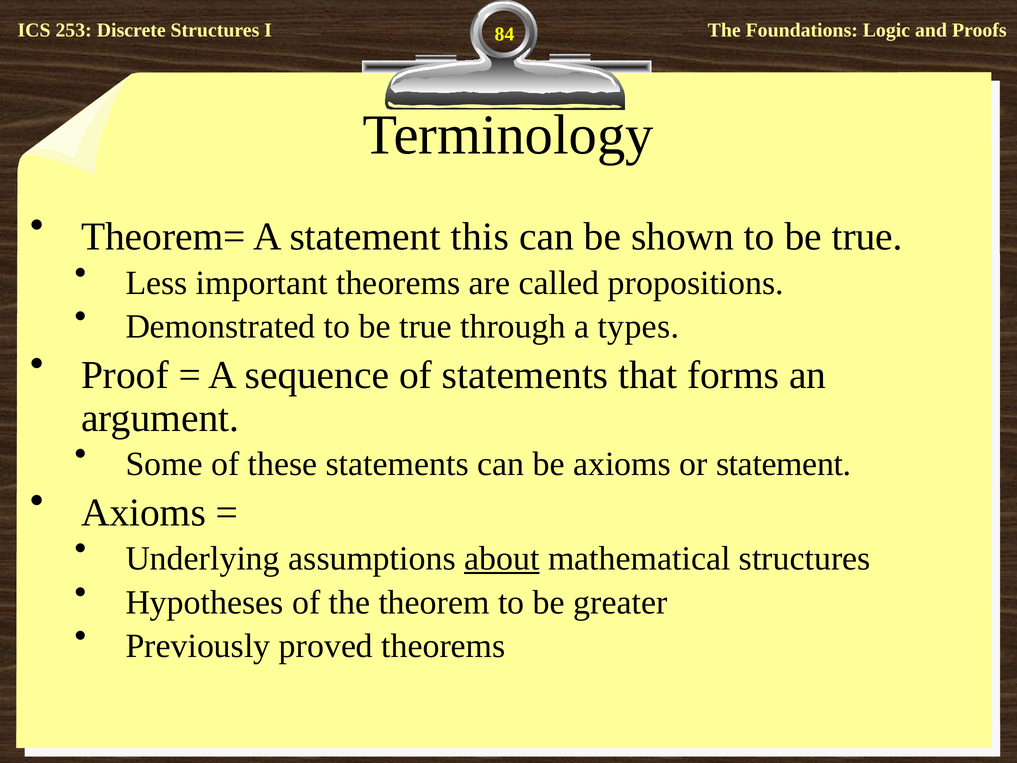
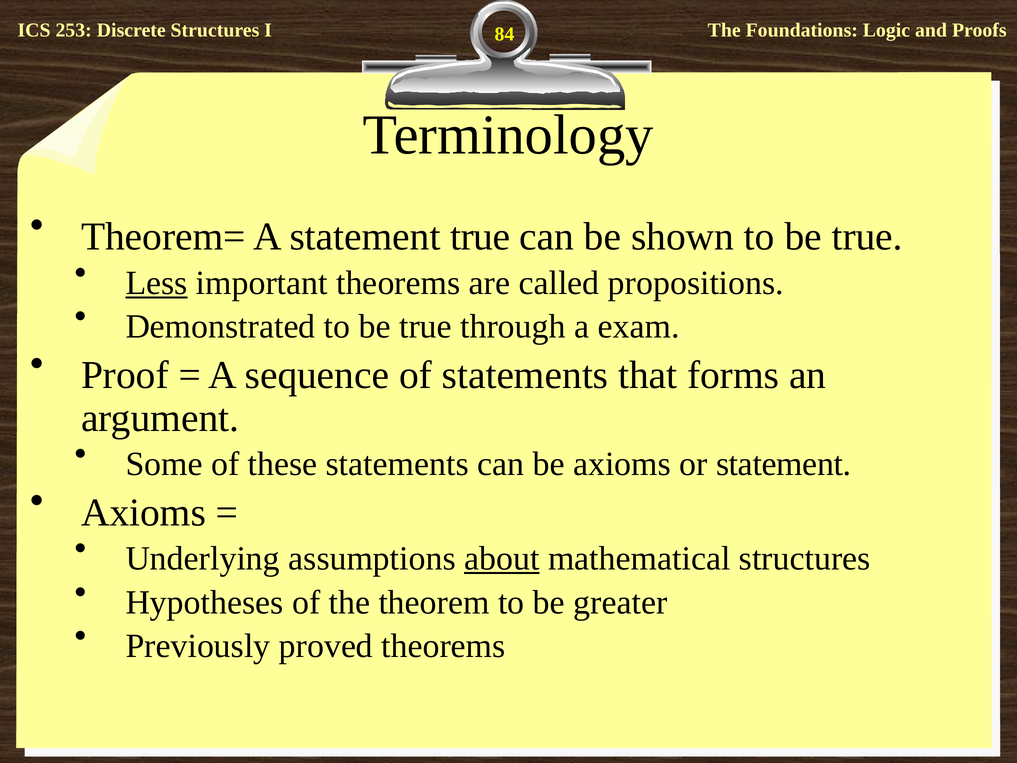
statement this: this -> true
Less underline: none -> present
types: types -> exam
